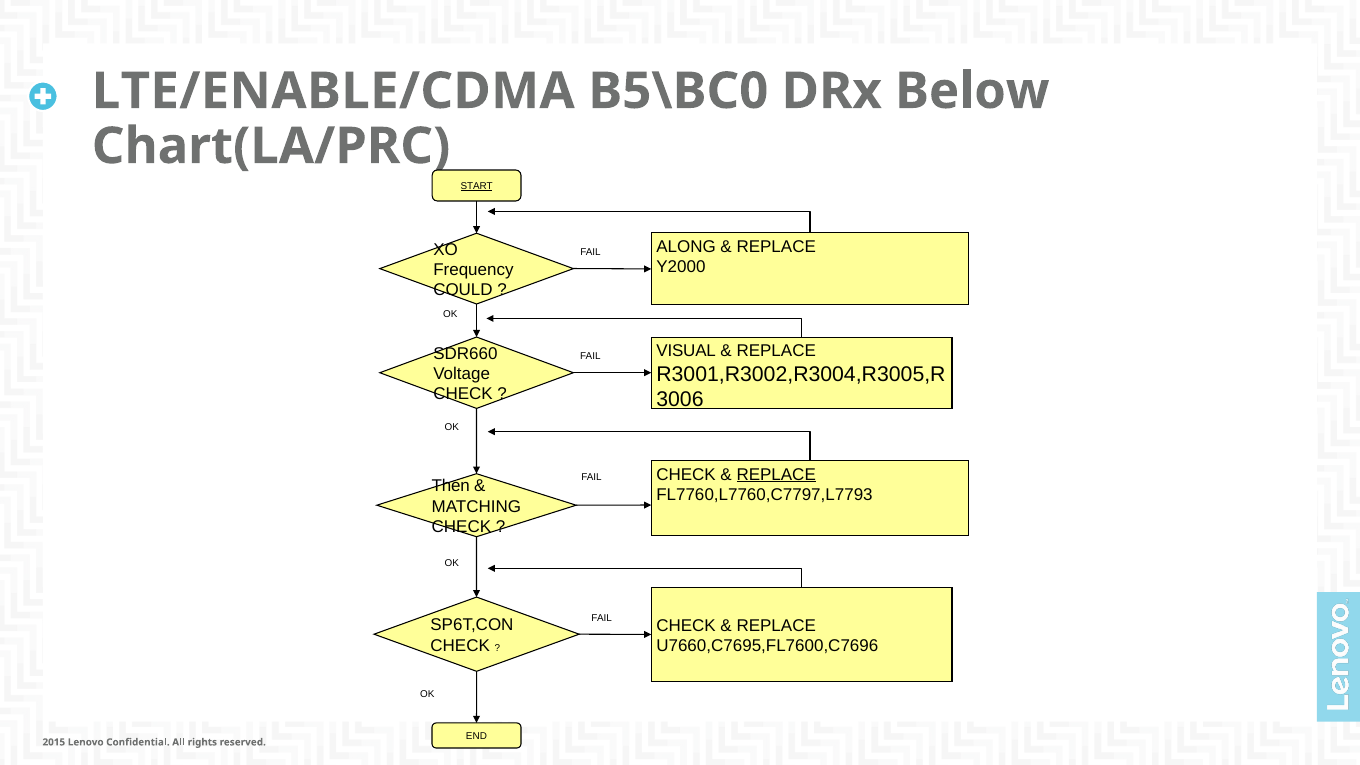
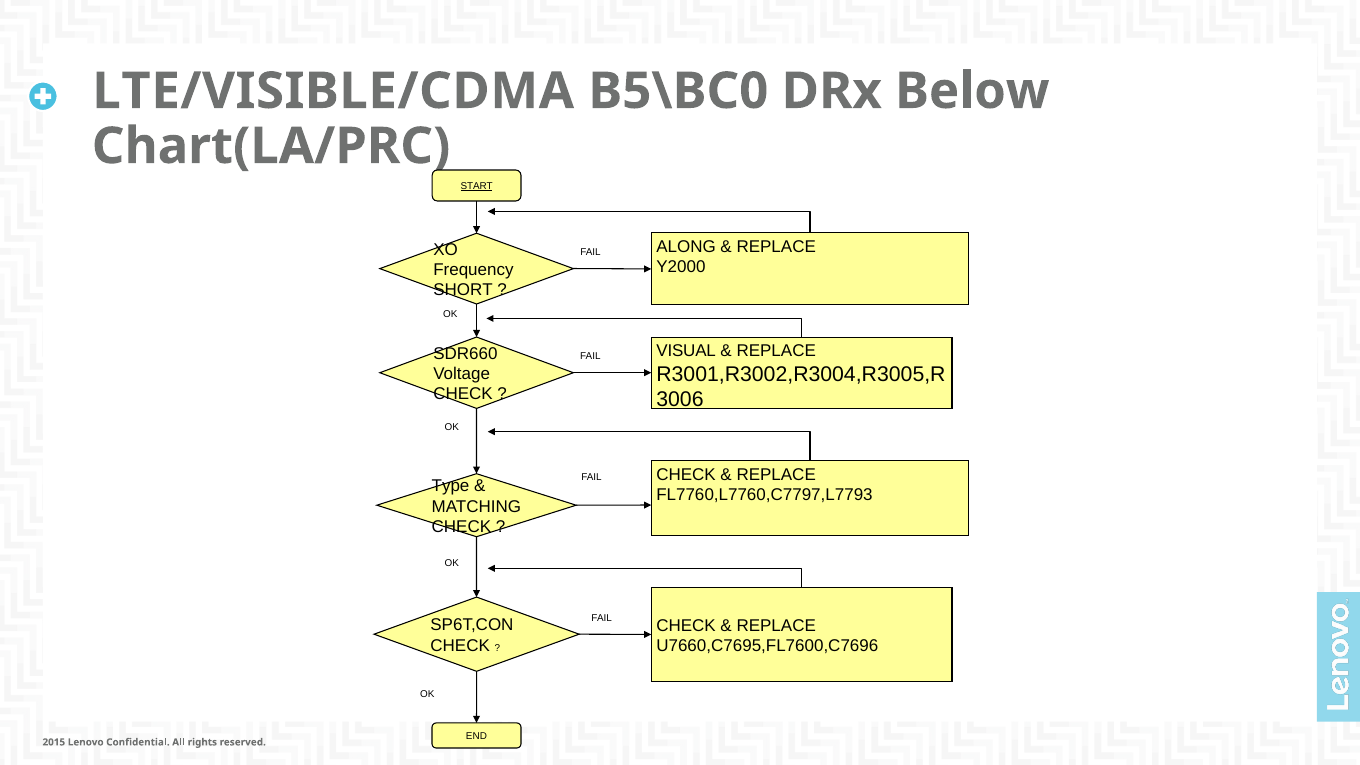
LTE/ENABLE/CDMA: LTE/ENABLE/CDMA -> LTE/VISIBLE/CDMA
COULD: COULD -> SHORT
REPLACE at (776, 475) underline: present -> none
Then: Then -> Type
